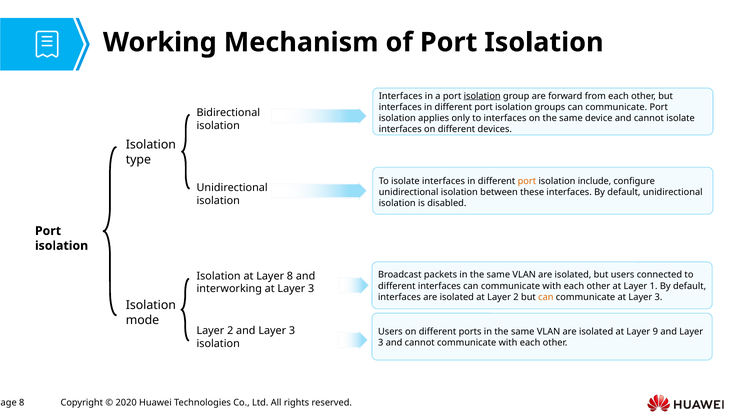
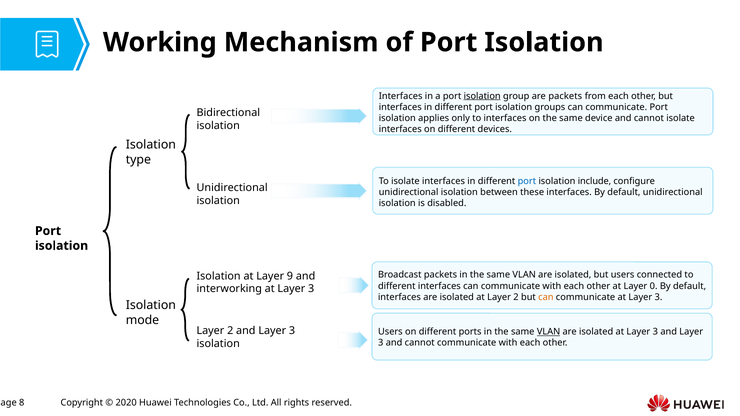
are forward: forward -> packets
port at (527, 181) colour: orange -> blue
Layer 8: 8 -> 9
1: 1 -> 0
VLAN at (549, 332) underline: none -> present
isolated at Layer 9: 9 -> 3
